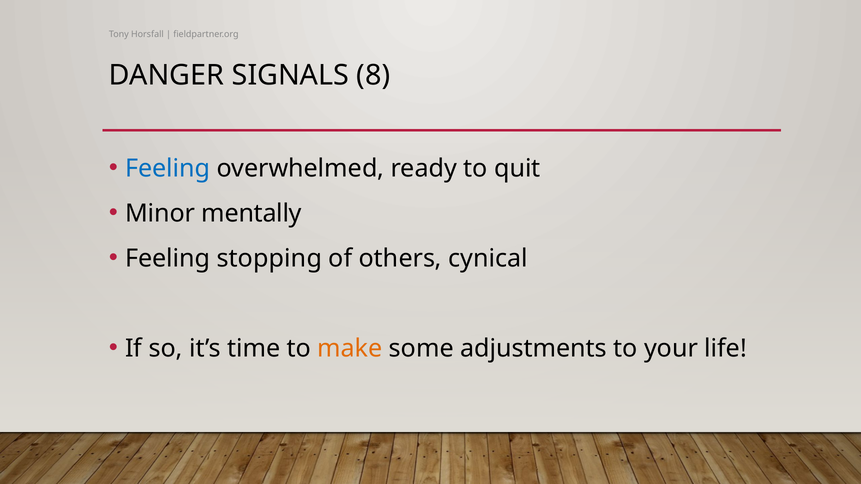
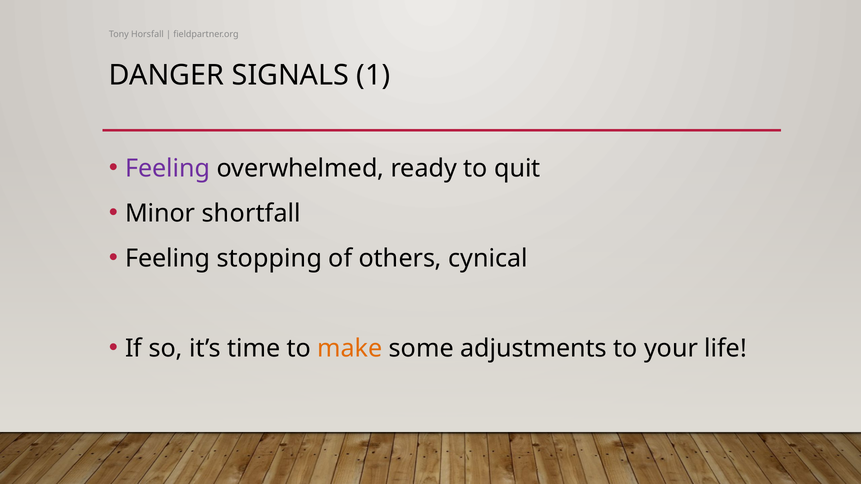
8: 8 -> 1
Feeling at (168, 168) colour: blue -> purple
mentally: mentally -> shortfall
